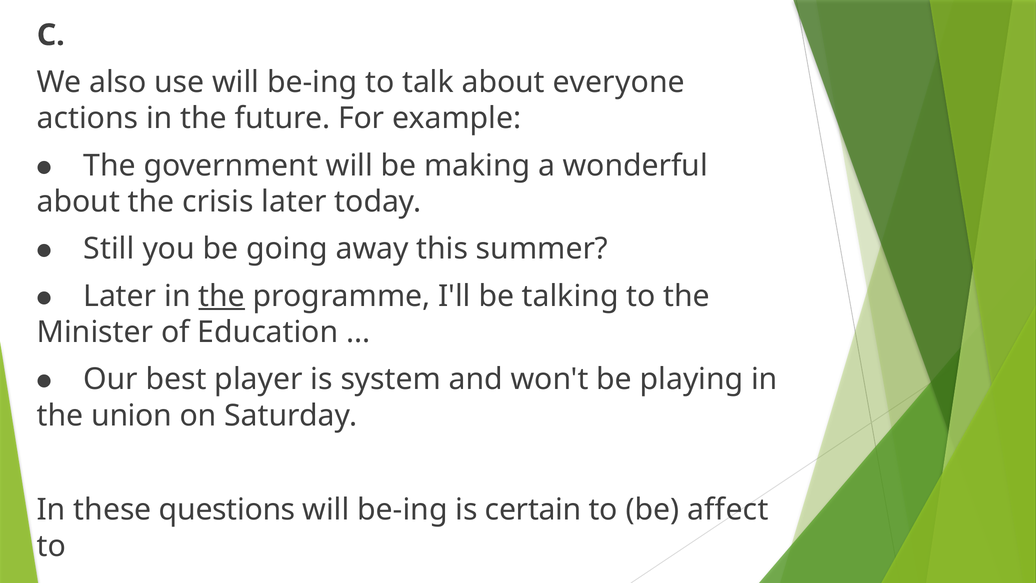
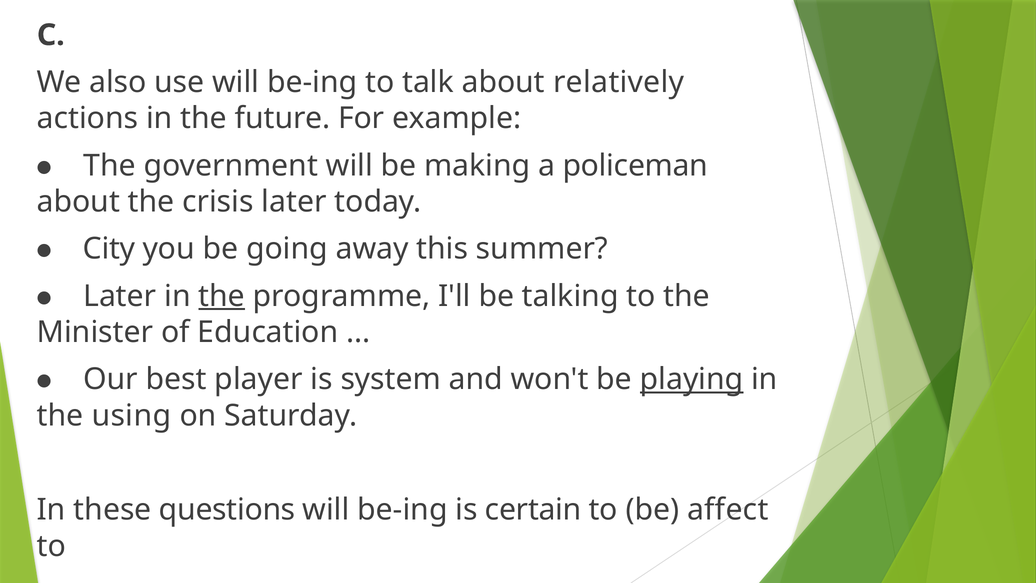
everyone: everyone -> relatively
wonderful: wonderful -> policeman
Still: Still -> City
playing underline: none -> present
union: union -> using
